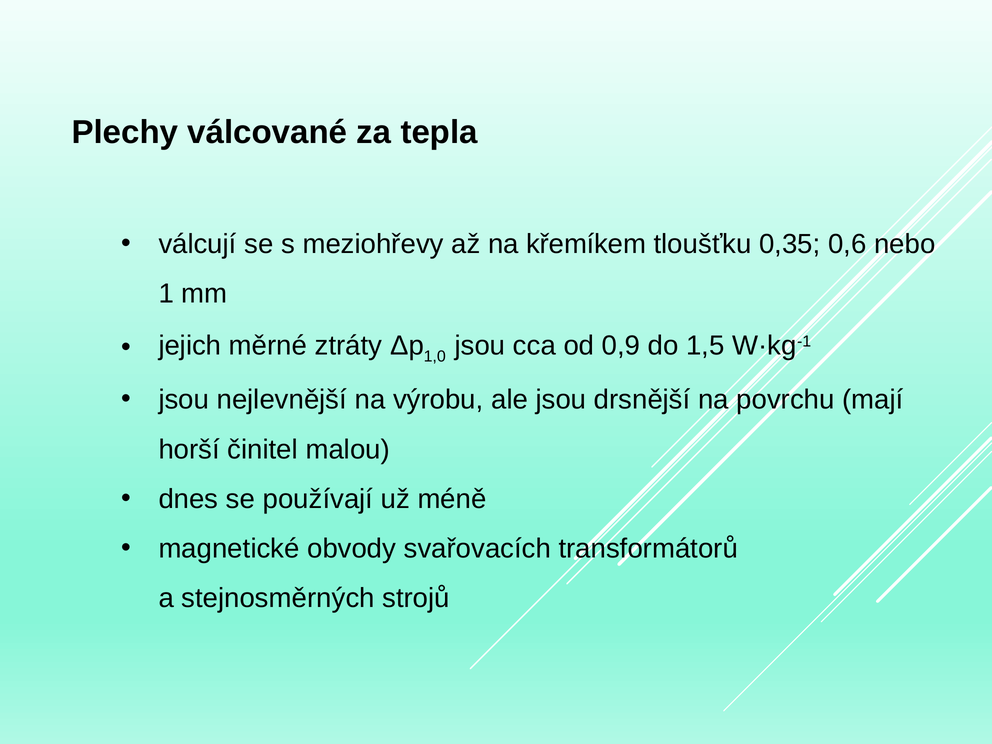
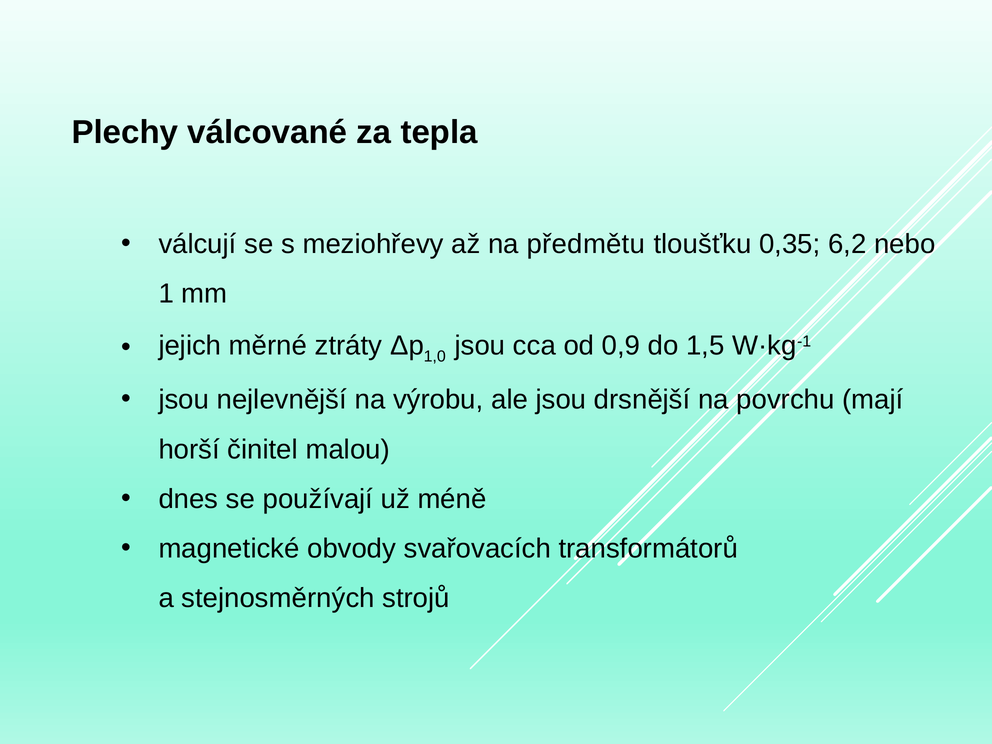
křemíkem: křemíkem -> předmětu
0,6: 0,6 -> 6,2
